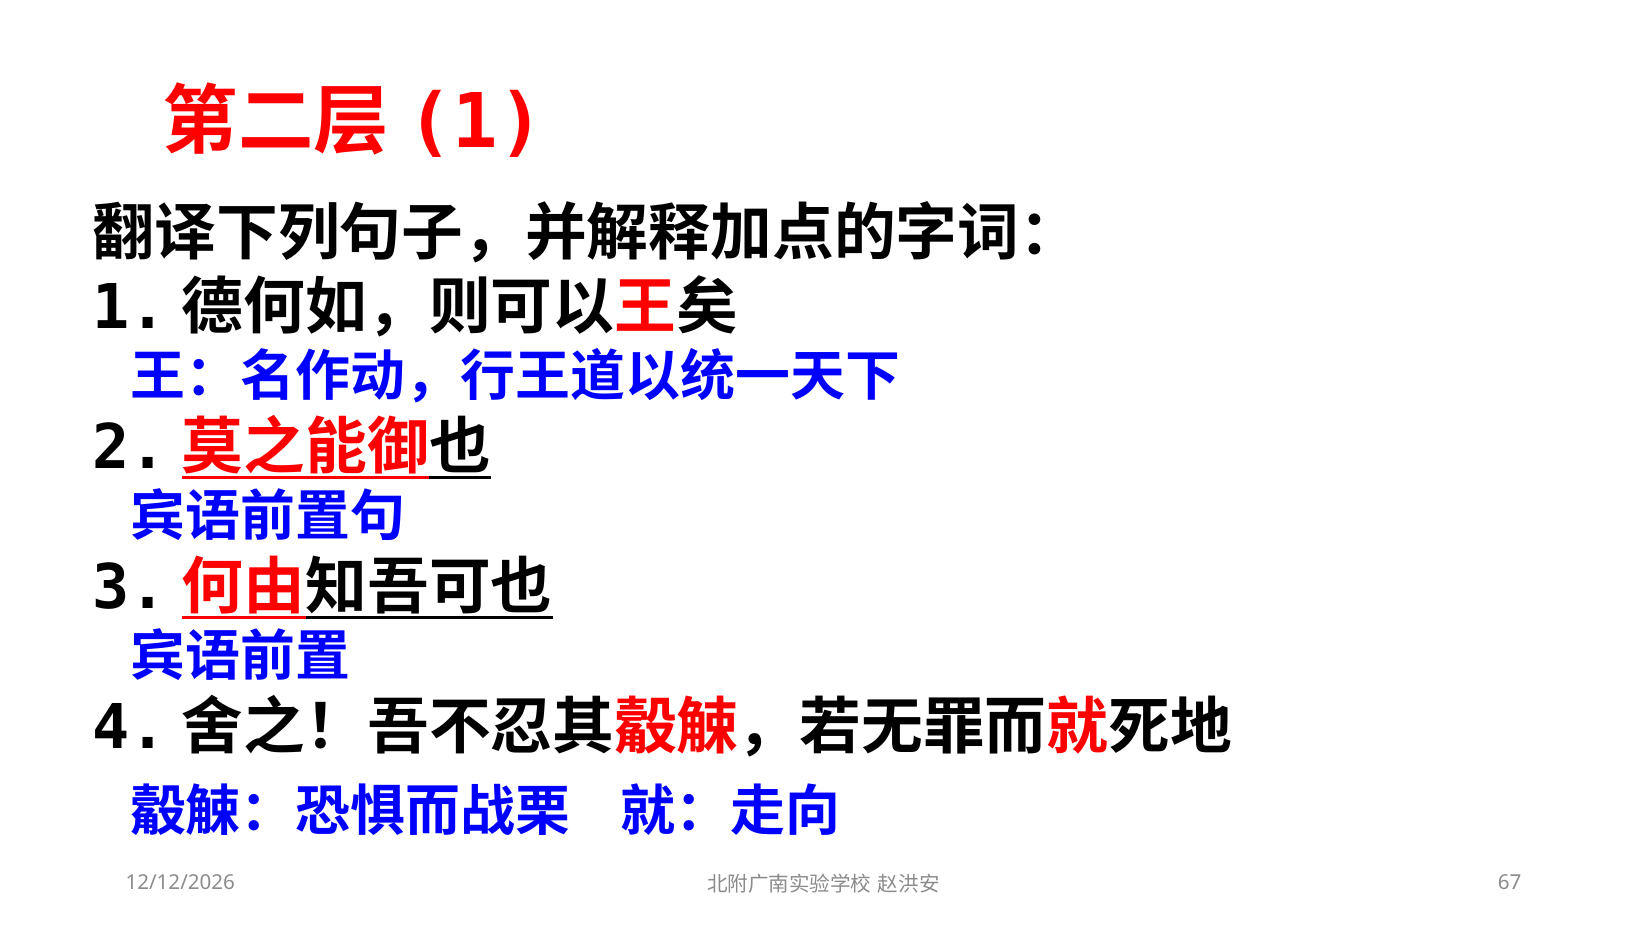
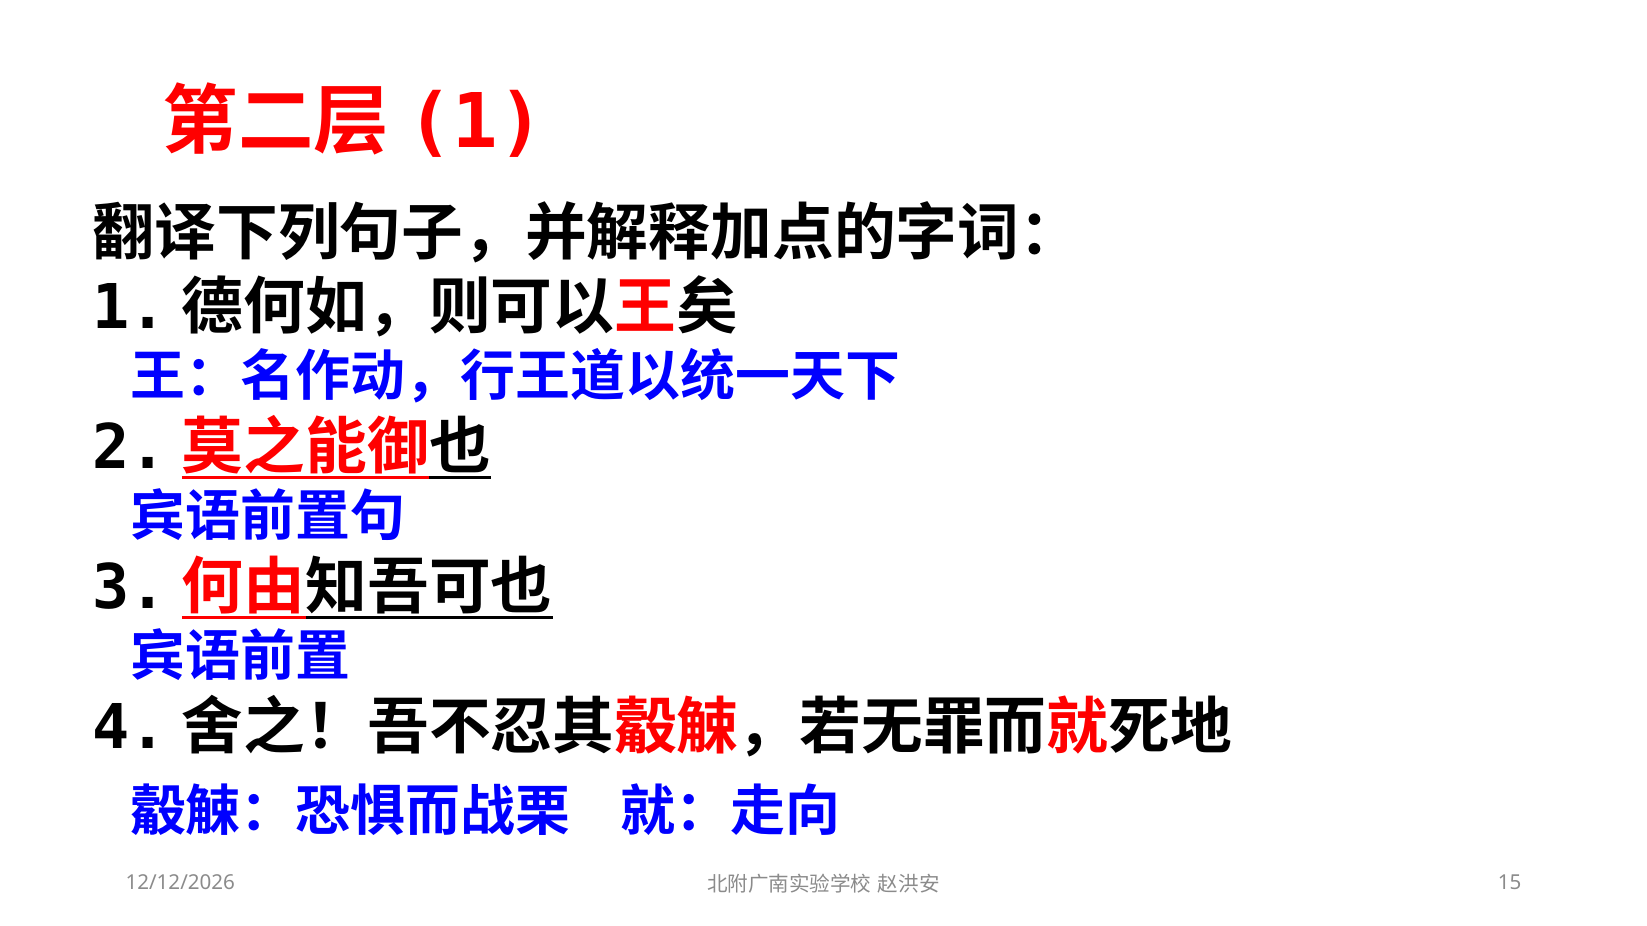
67: 67 -> 15
